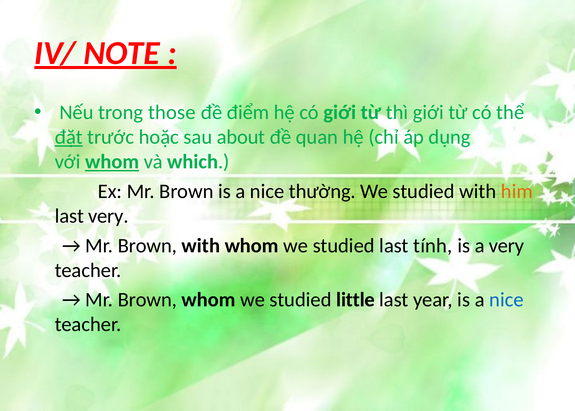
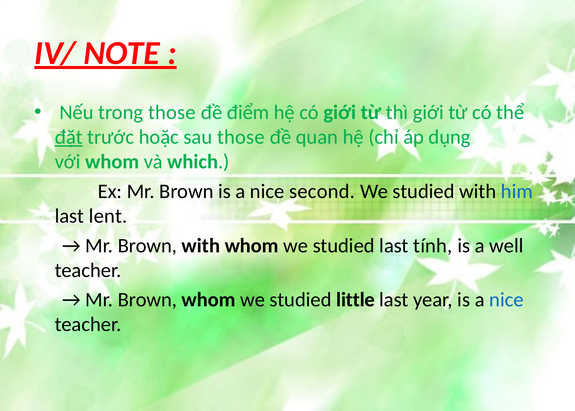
sau about: about -> those
whom at (112, 162) underline: present -> none
thường: thường -> second
him colour: orange -> blue
last very: very -> lent
a very: very -> well
